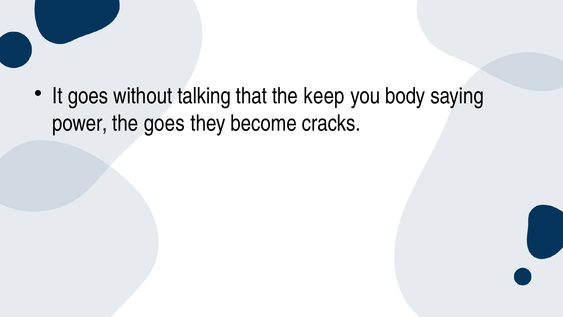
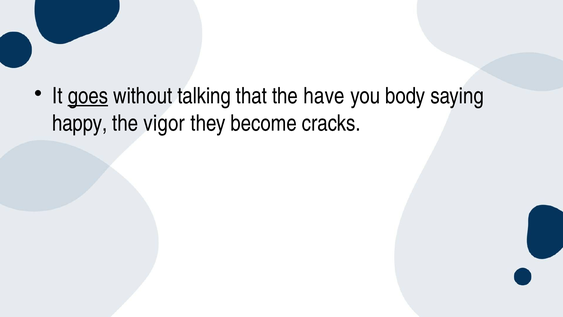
goes at (88, 96) underline: none -> present
keep: keep -> have
power: power -> happy
the goes: goes -> vigor
